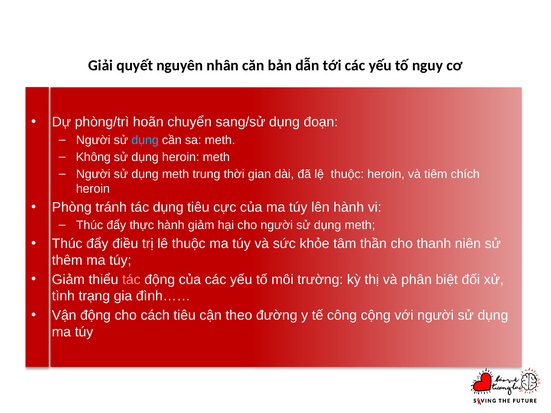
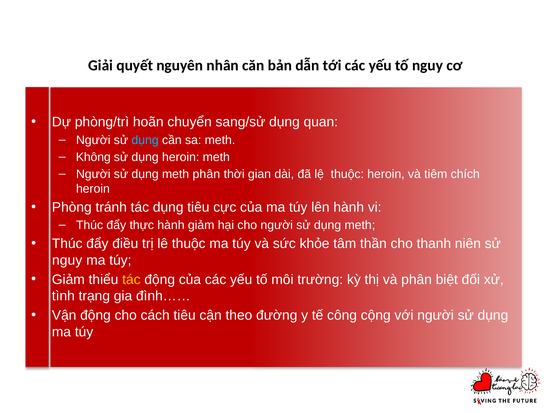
đoạn: đoạn -> quan
meth trung: trung -> phân
thêm at (67, 260): thêm -> nguy
tác at (131, 280) colour: pink -> yellow
